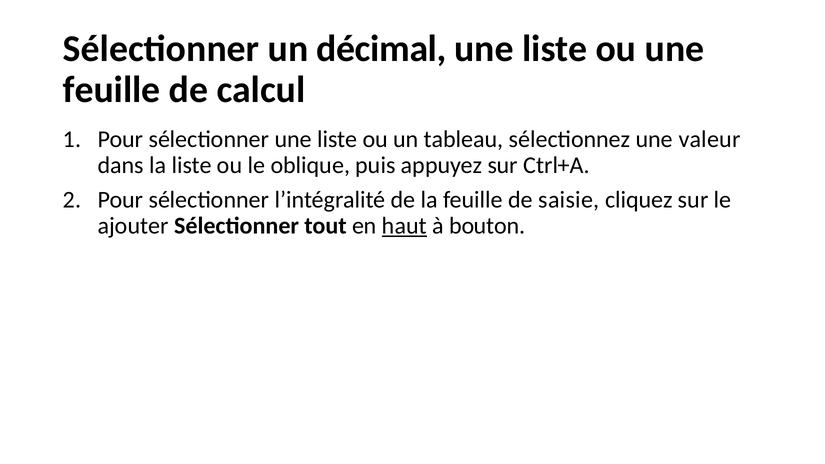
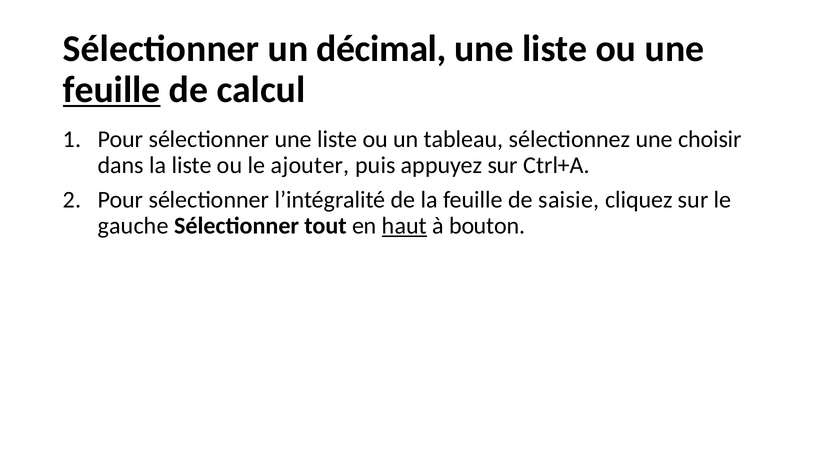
feuille at (112, 90) underline: none -> present
valeur: valeur -> choisir
oblique: oblique -> ajouter
ajouter: ajouter -> gauche
